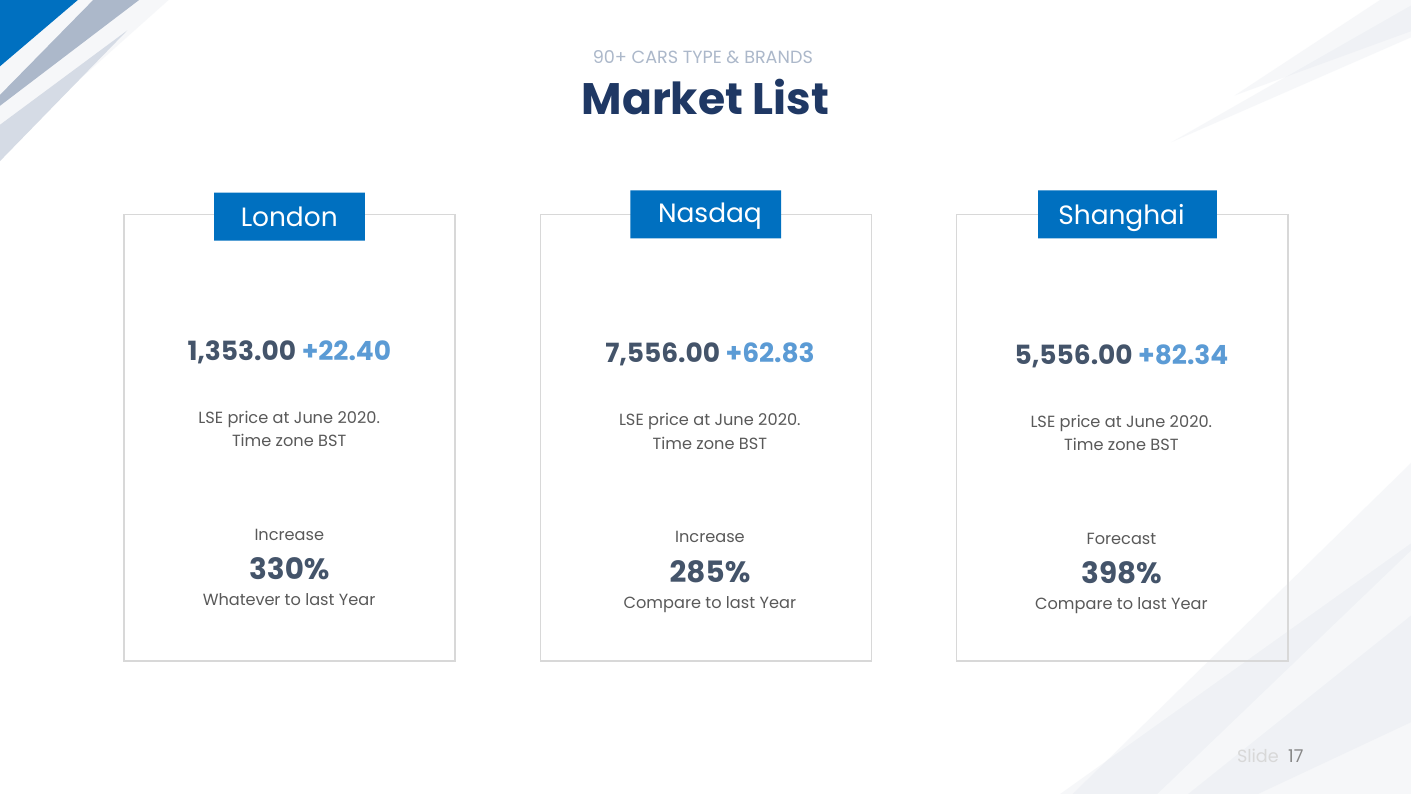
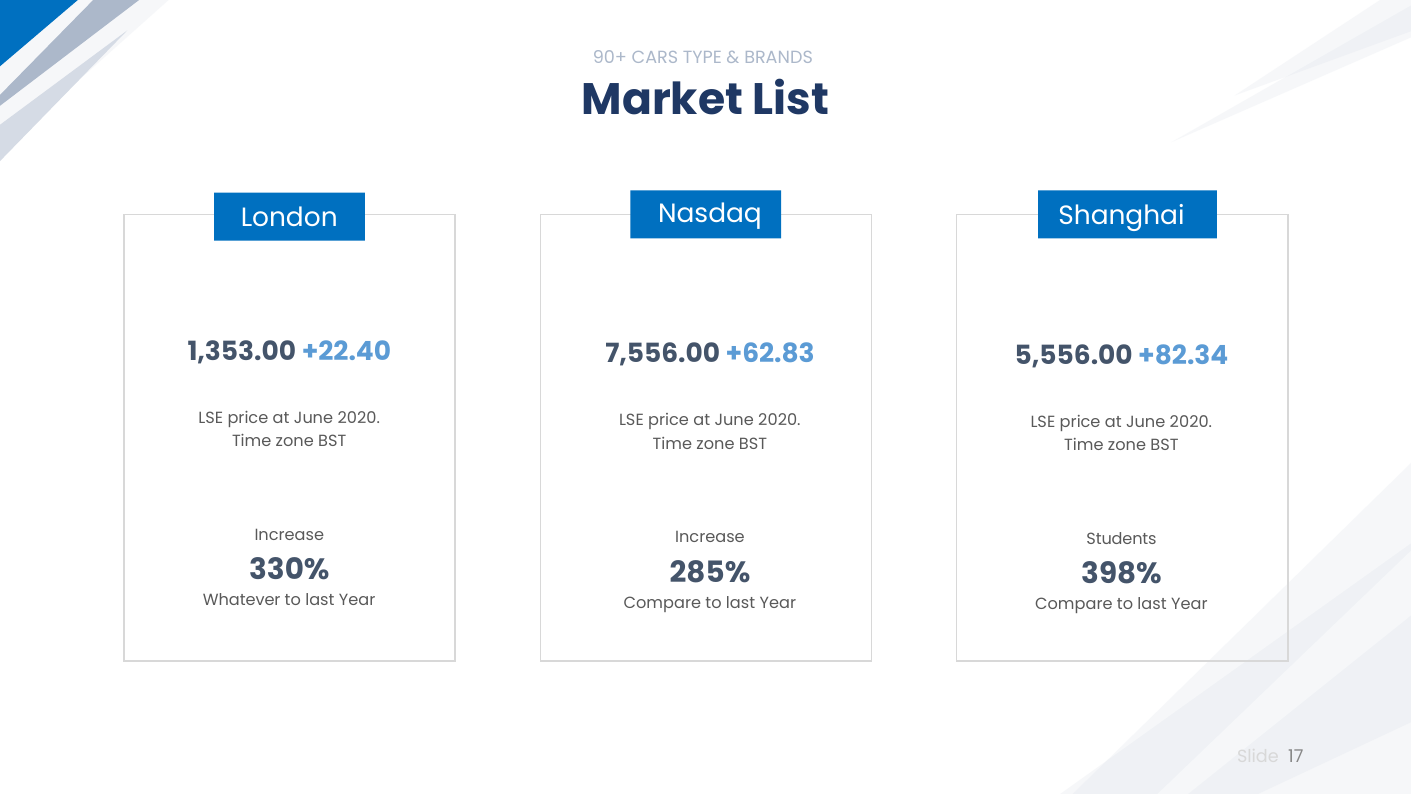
Forecast: Forecast -> Students
